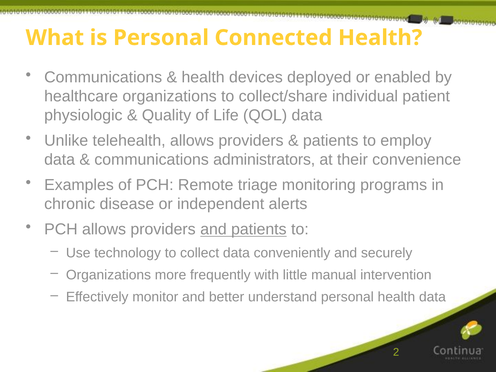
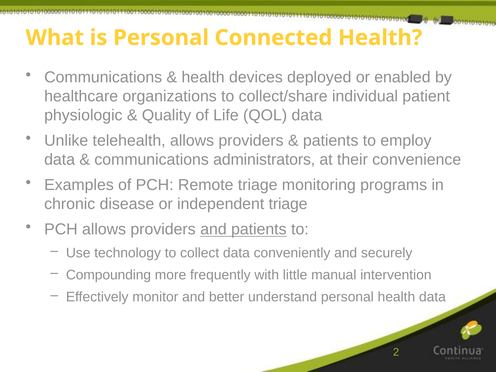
independent alerts: alerts -> triage
Organizations at (108, 275): Organizations -> Compounding
